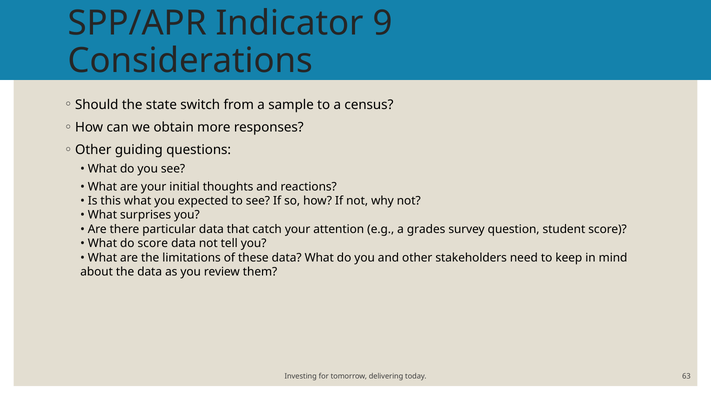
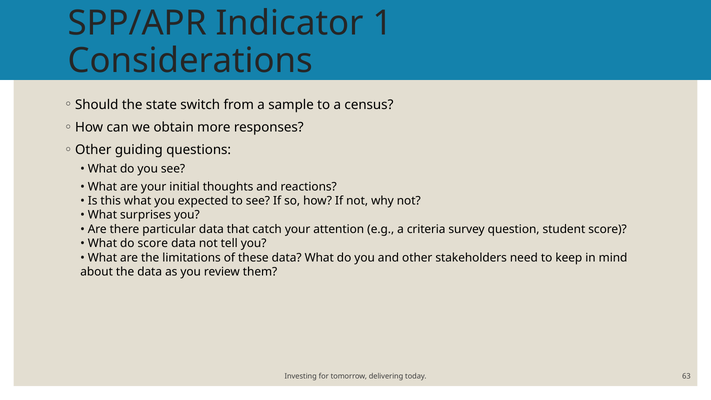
9: 9 -> 1
grades: grades -> criteria
